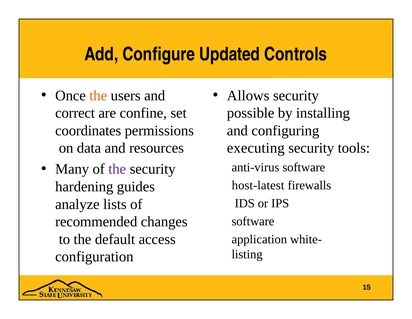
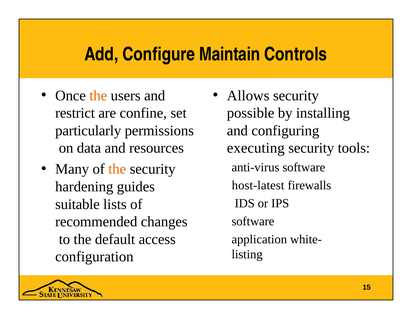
Updated: Updated -> Maintain
correct: correct -> restrict
coordinates: coordinates -> particularly
the at (117, 169) colour: purple -> orange
analyze: analyze -> suitable
